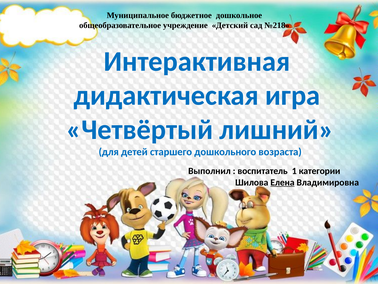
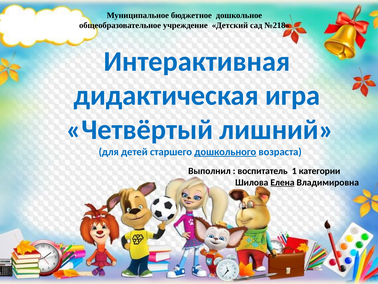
дошкольного underline: none -> present
